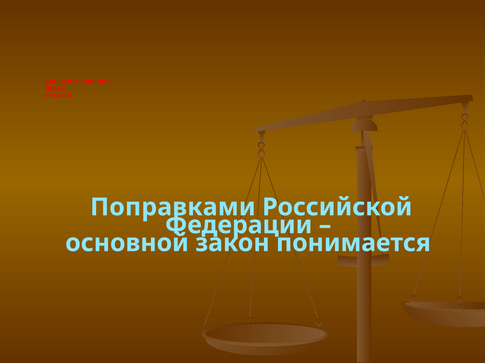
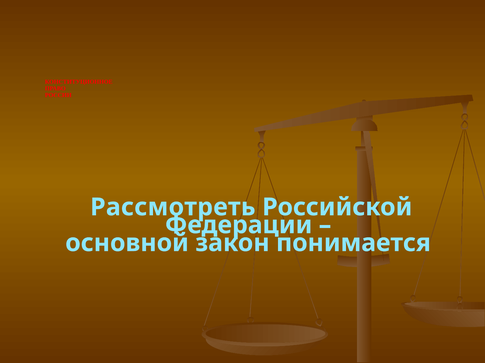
Поправками: Поправками -> Рассмотреть
